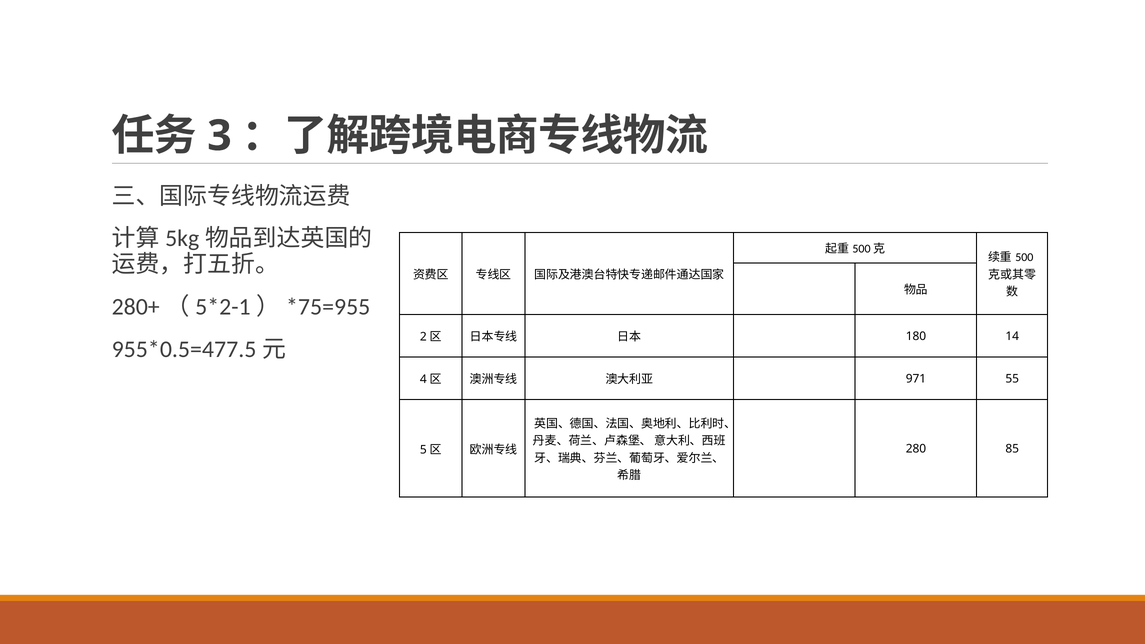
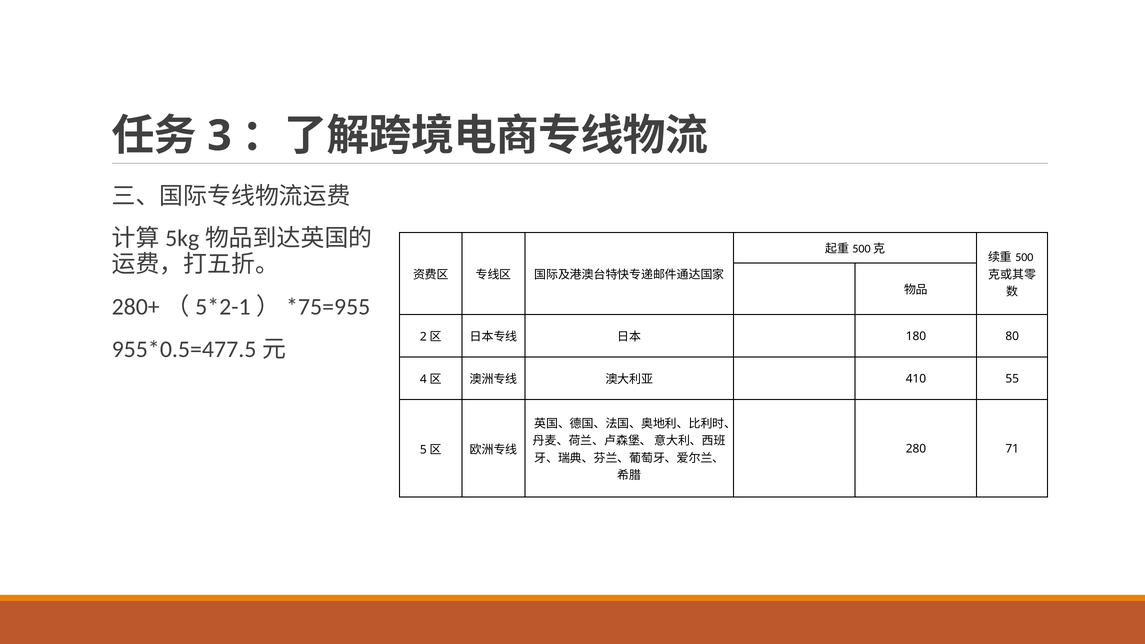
14: 14 -> 80
971: 971 -> 410
85: 85 -> 71
